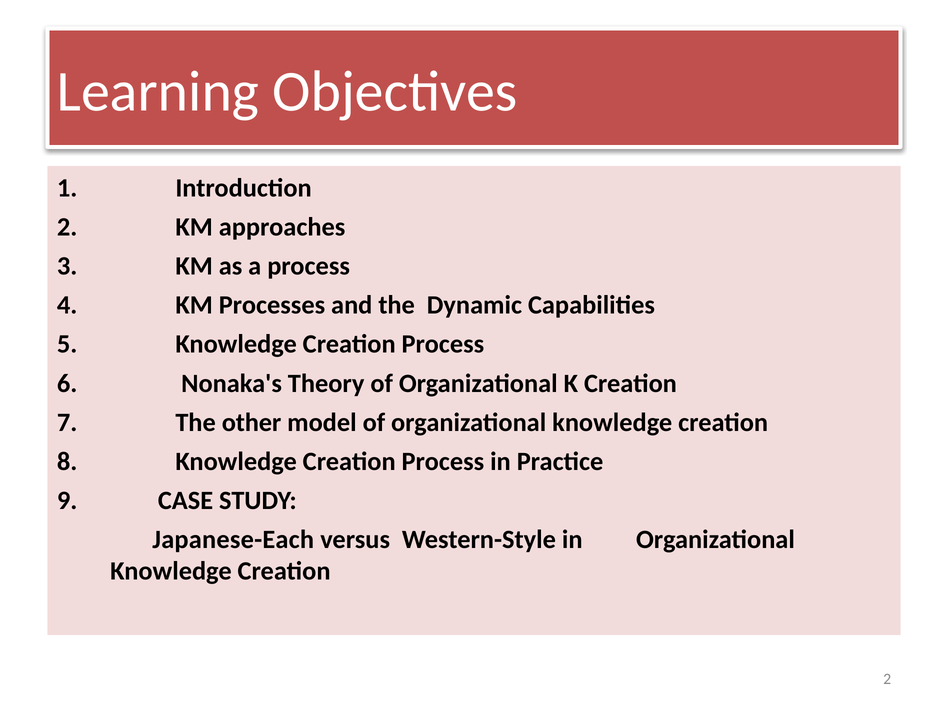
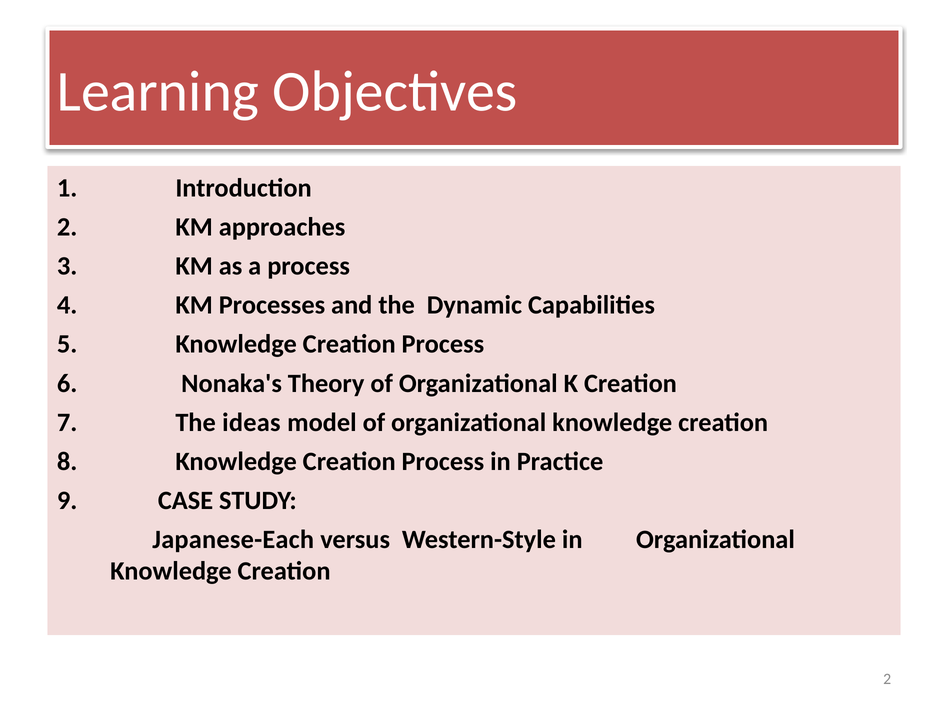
other: other -> ideas
